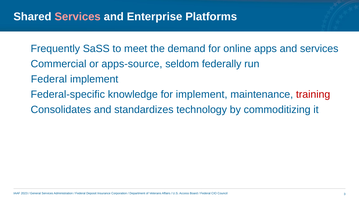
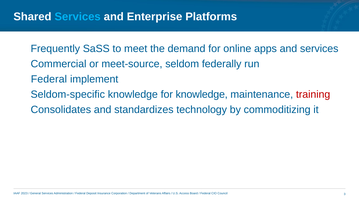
Services at (78, 17) colour: pink -> light blue
apps-source: apps-source -> meet-source
Federal-specific: Federal-specific -> Seldom-specific
for implement: implement -> knowledge
